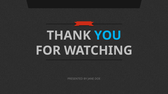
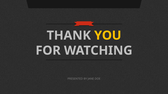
YOU colour: light blue -> yellow
